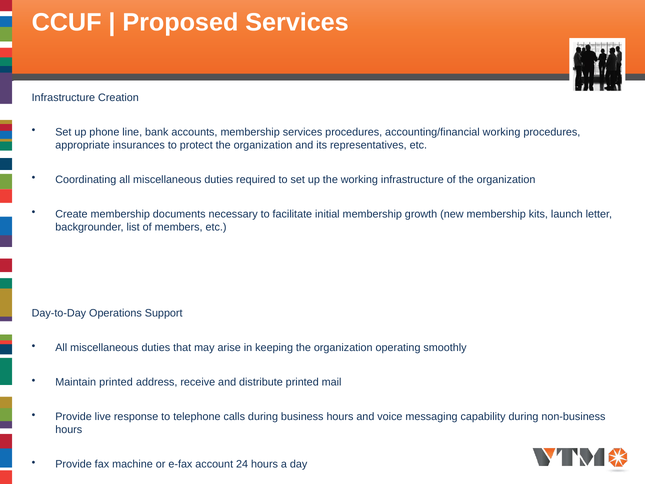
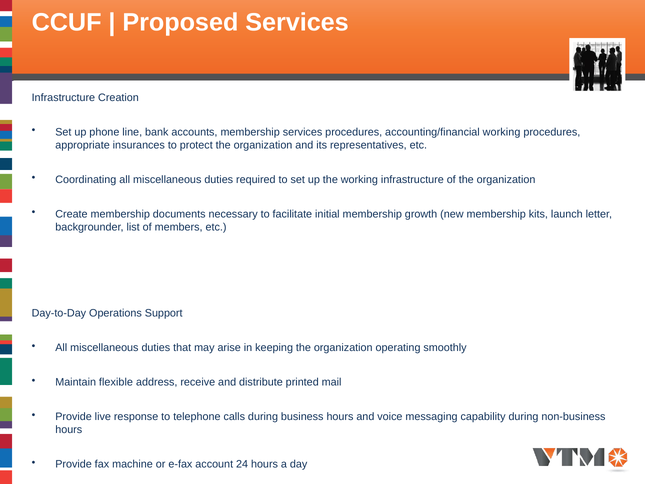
Maintain printed: printed -> flexible
